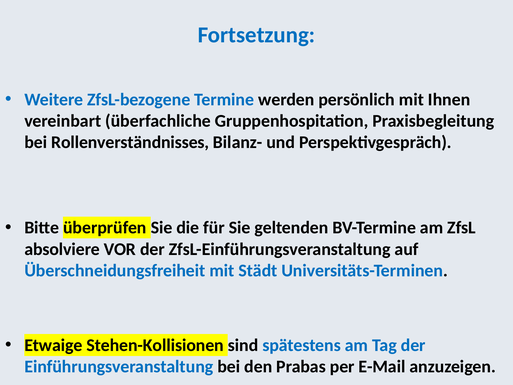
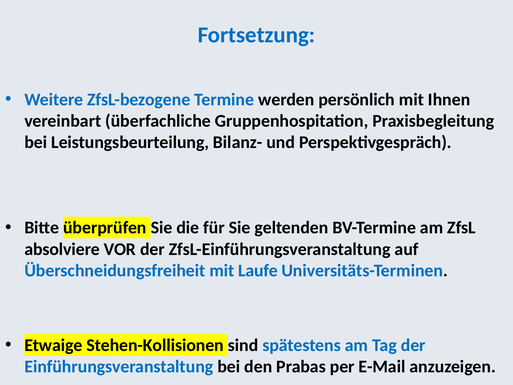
Rollenverständnisses: Rollenverständnisses -> Leistungsbeurteilung
Städt: Städt -> Laufe
